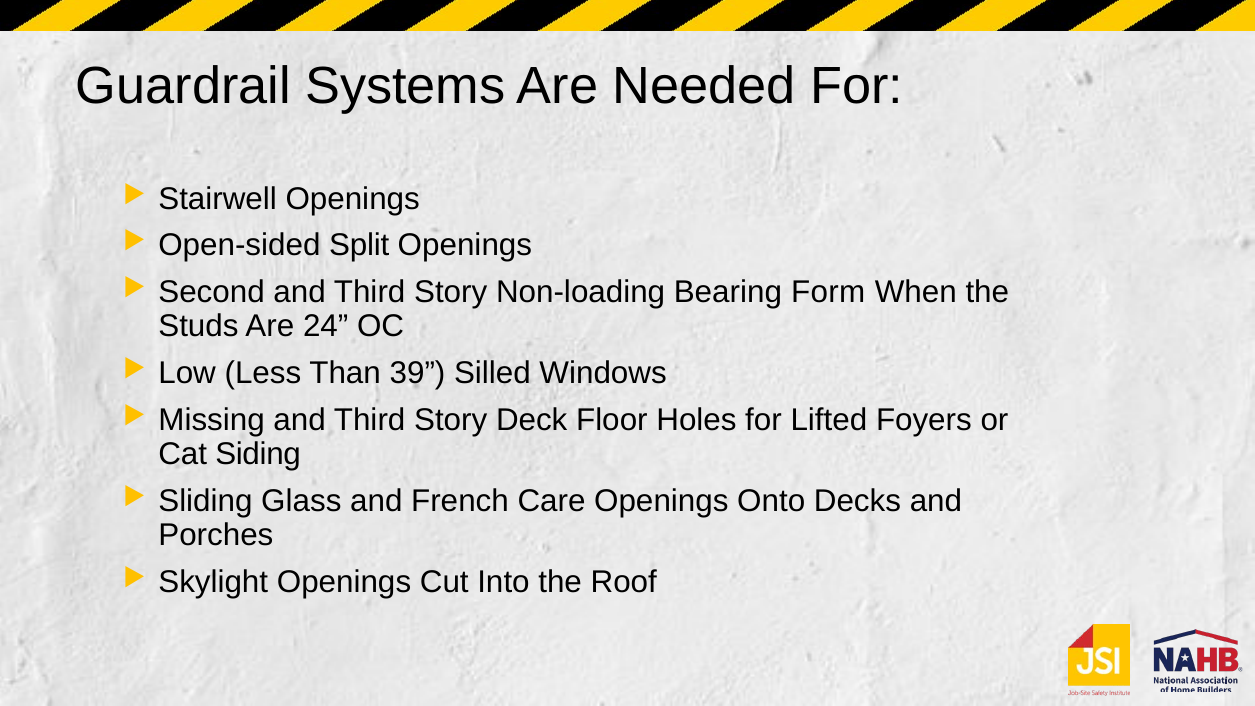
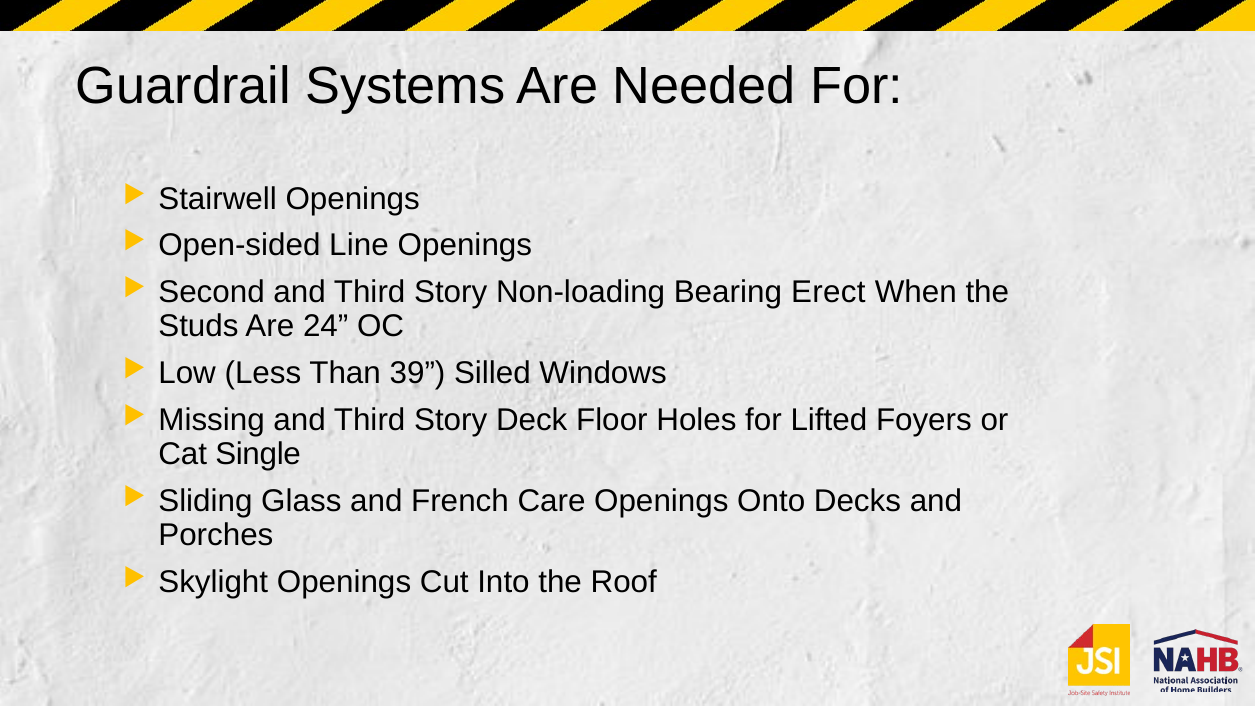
Split: Split -> Line
Form: Form -> Erect
Siding: Siding -> Single
